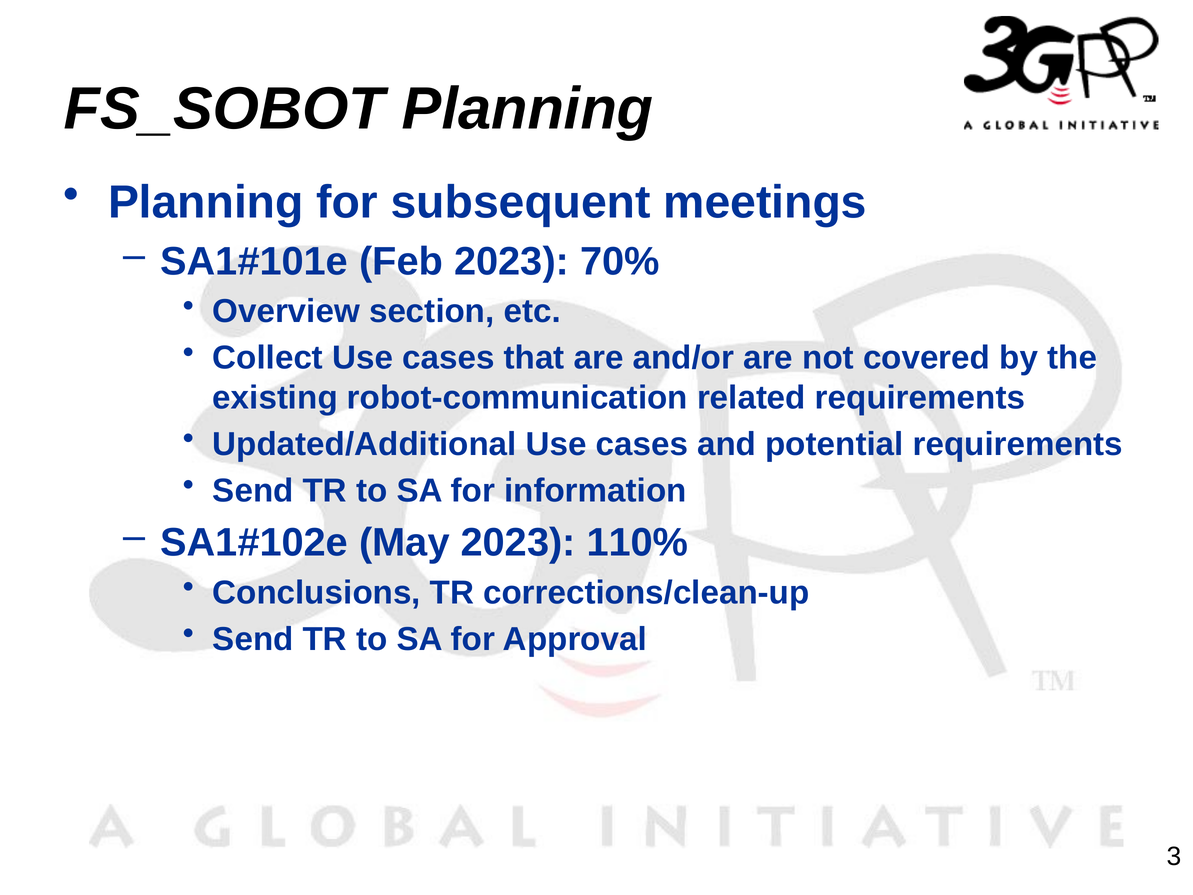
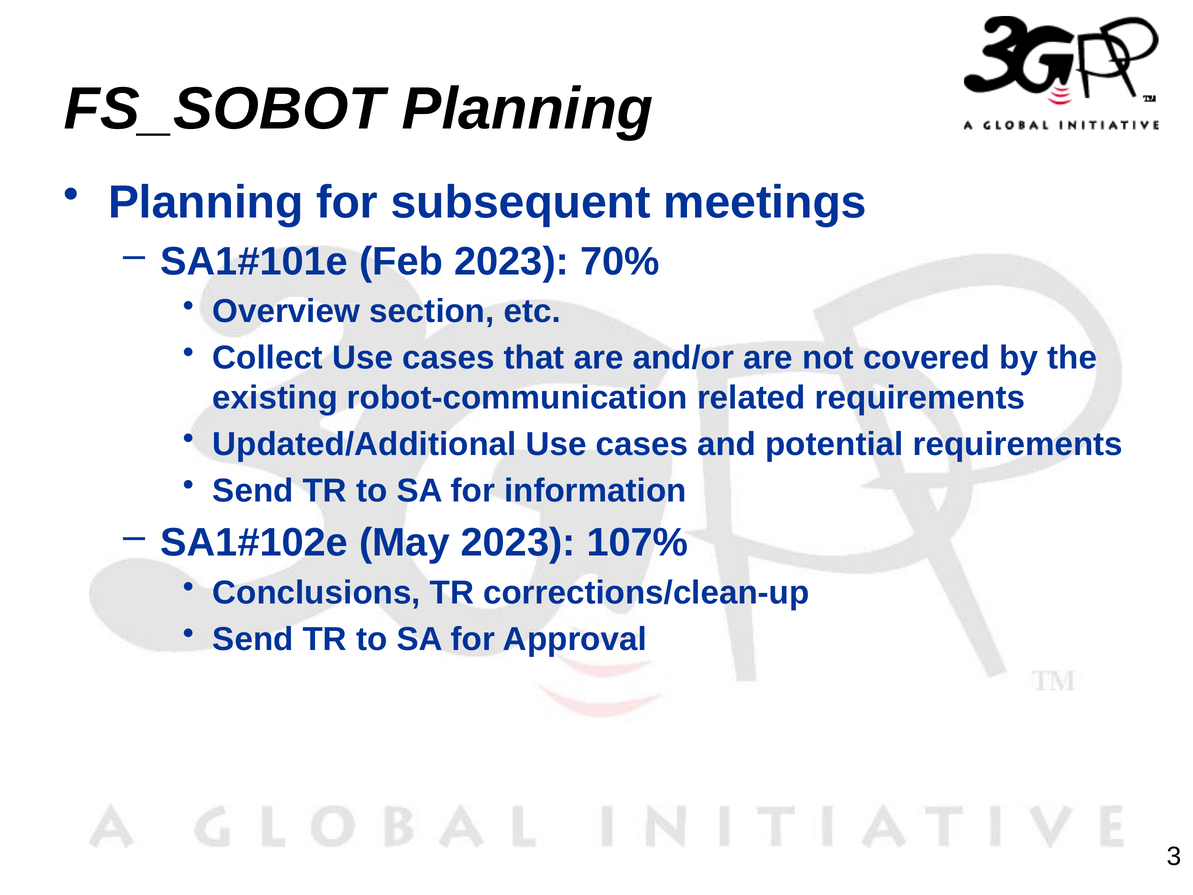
110%: 110% -> 107%
